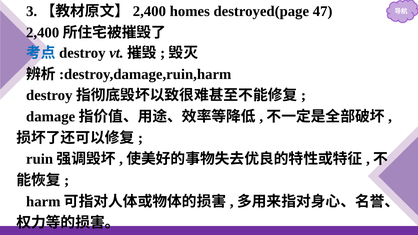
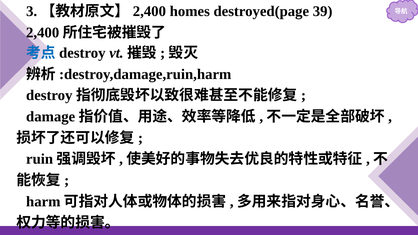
47: 47 -> 39
